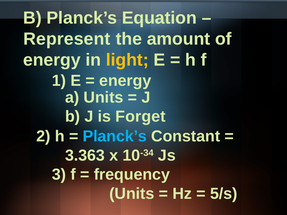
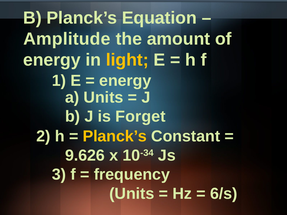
Represent: Represent -> Amplitude
Planck’s at (115, 136) colour: light blue -> yellow
3.363: 3.363 -> 9.626
5/s: 5/s -> 6/s
